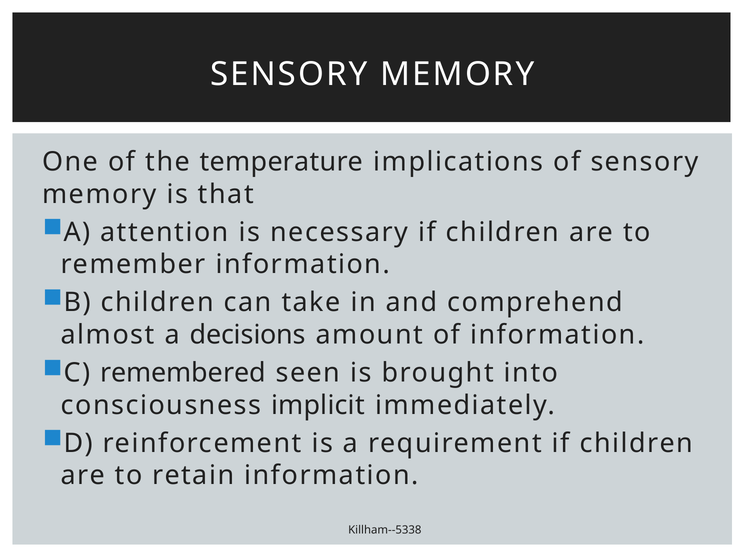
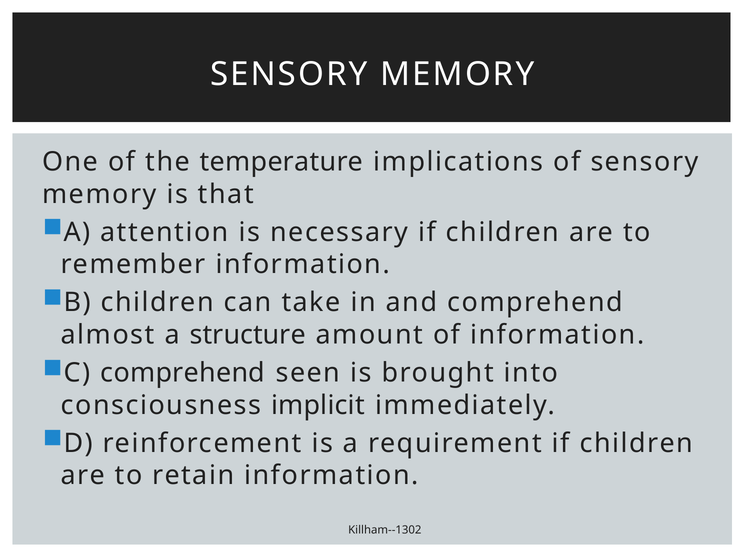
decisions: decisions -> structure
C remembered: remembered -> comprehend
Killham--5338: Killham--5338 -> Killham--1302
